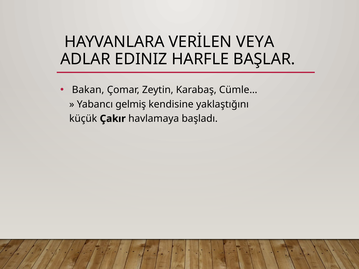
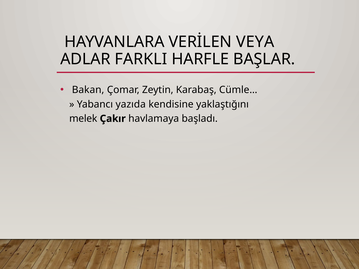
EDINIZ: EDINIZ -> FARKLI
gelmiş: gelmiş -> yazıda
küçük: küçük -> melek
